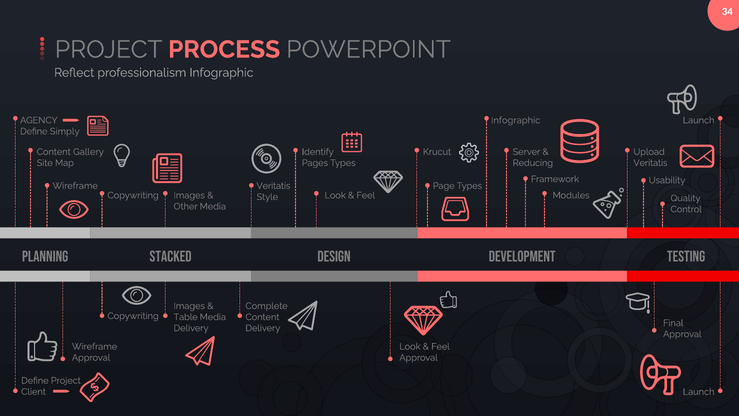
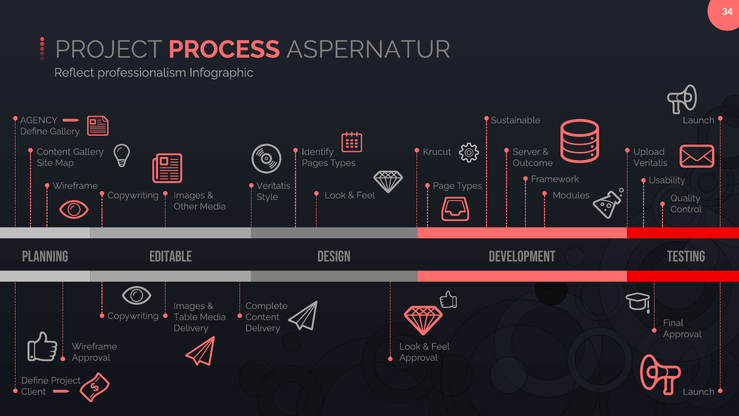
POWERPOINT: POWERPOINT -> ASPERNATUR
Infographic at (516, 120): Infographic -> Sustainable
Define Simply: Simply -> Gallery
Reducing: Reducing -> Outcome
STACKED: STACKED -> EDITABLE
